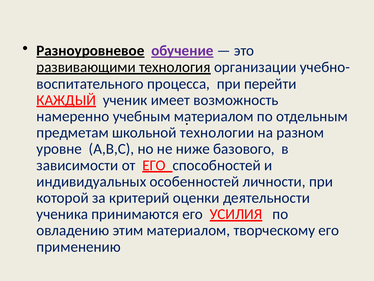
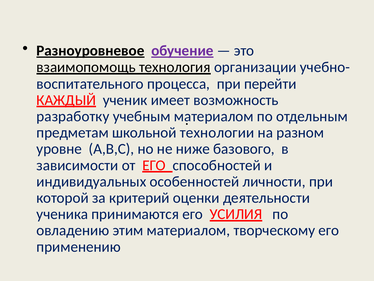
развивающими: развивающими -> взаимопомощь
намеренно: намеренно -> разработку
